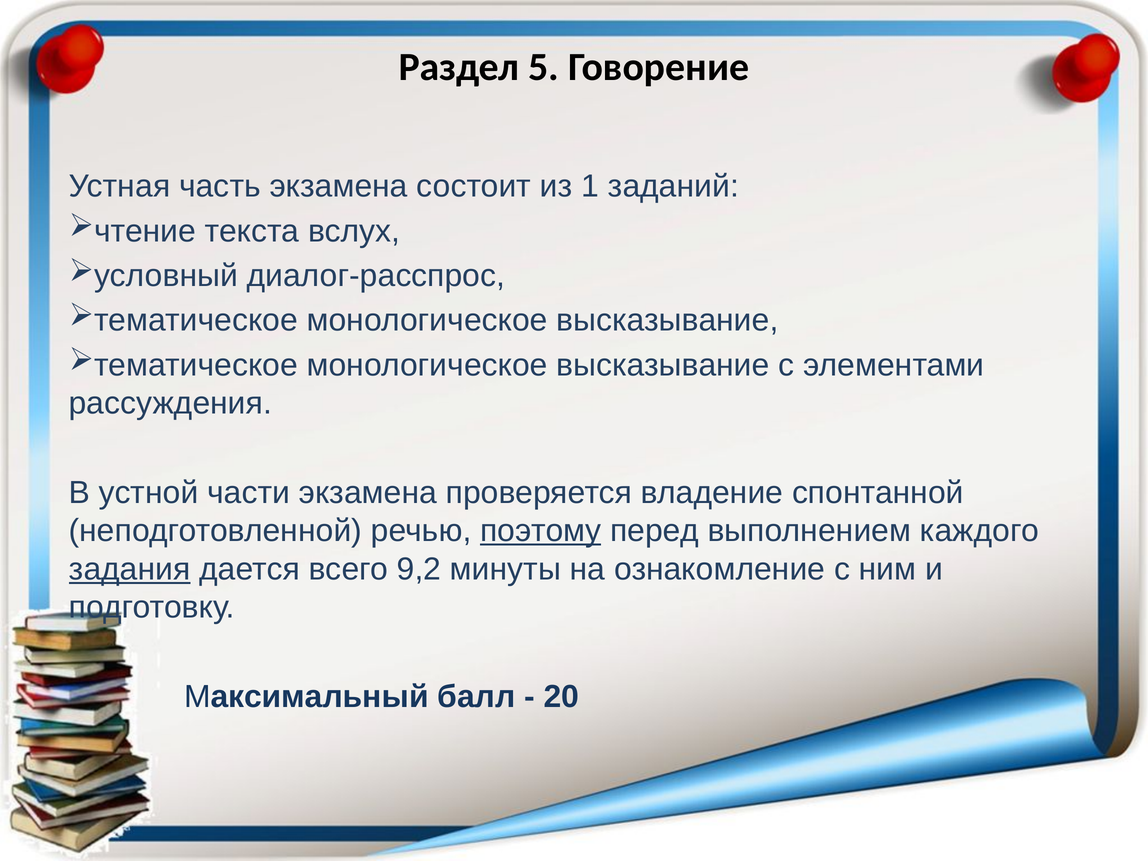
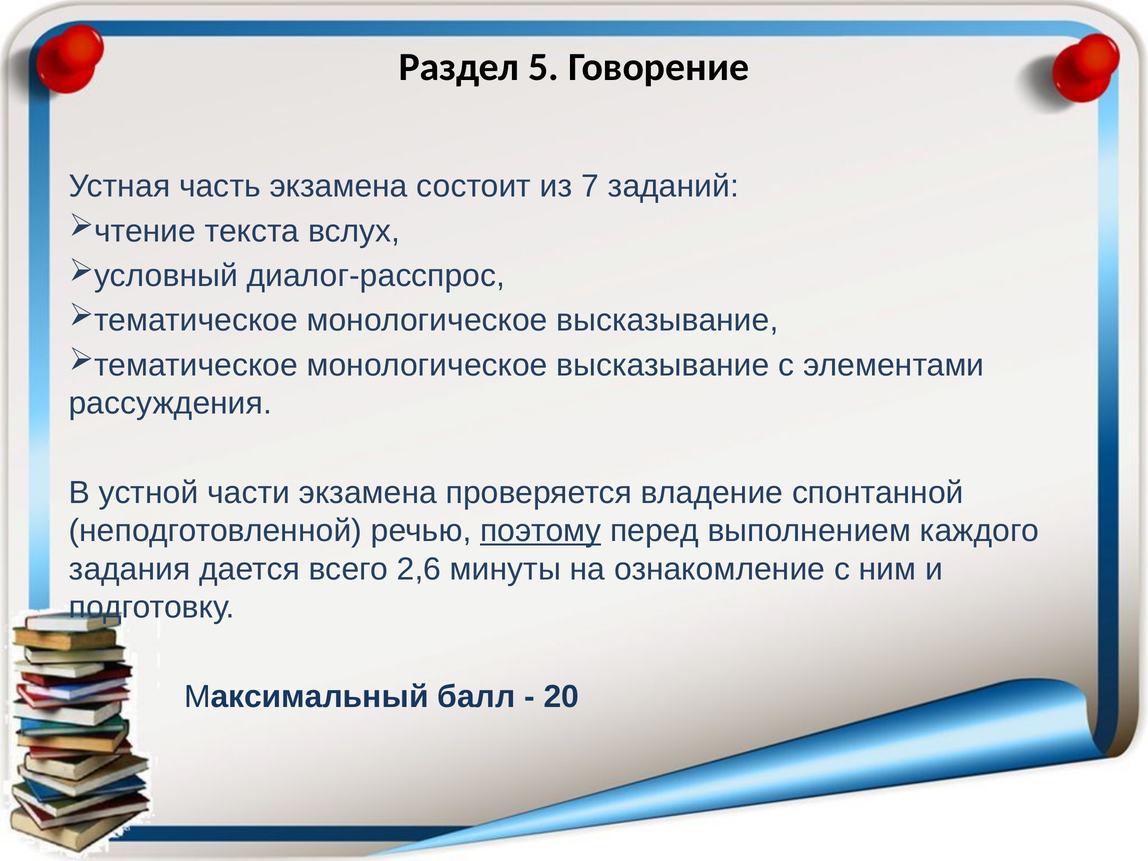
1: 1 -> 7
задания underline: present -> none
9,2: 9,2 -> 2,6
